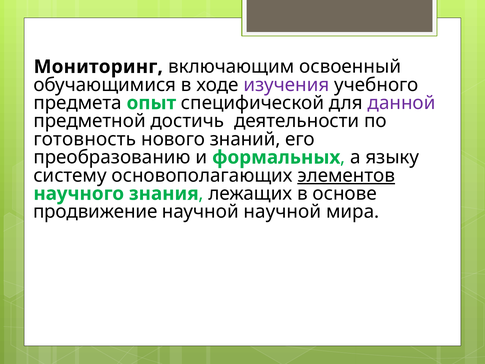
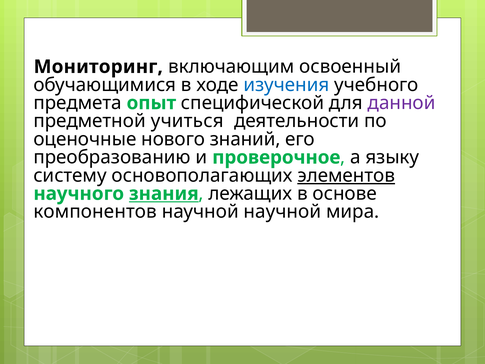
изучения colour: purple -> blue
достичь: достичь -> учиться
готовность: готовность -> оценочные
формальных: формальных -> проверочное
знания underline: none -> present
продвижение: продвижение -> компонентов
